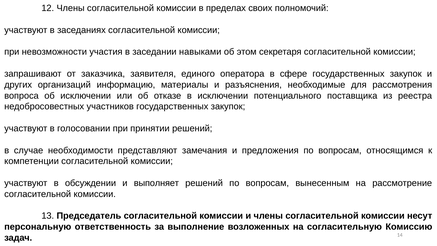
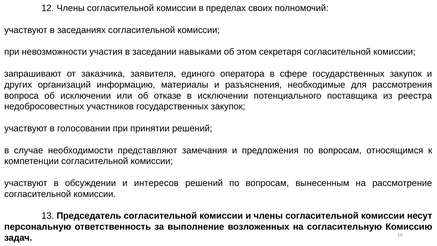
выполняет: выполняет -> интересов
